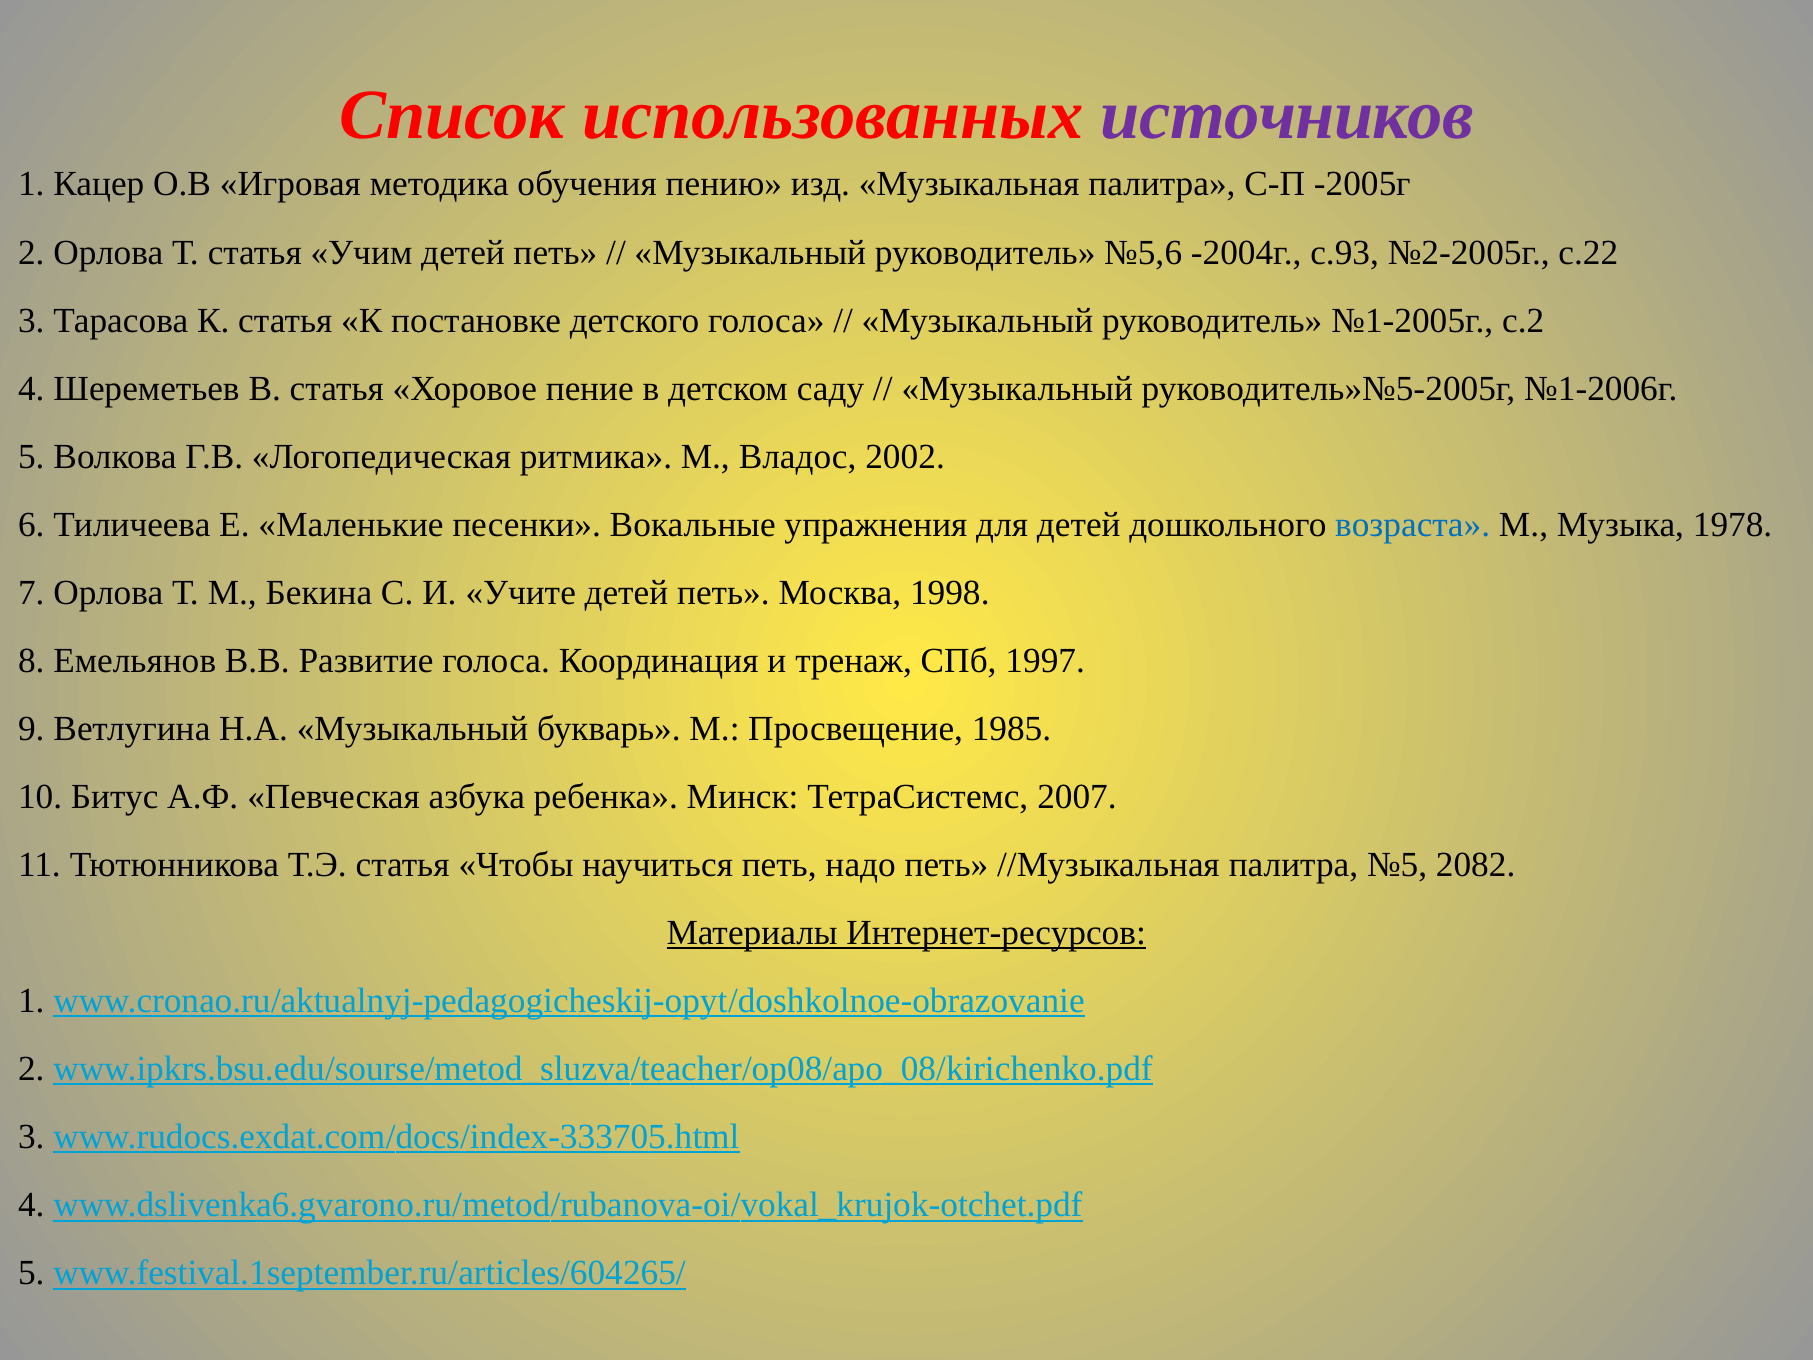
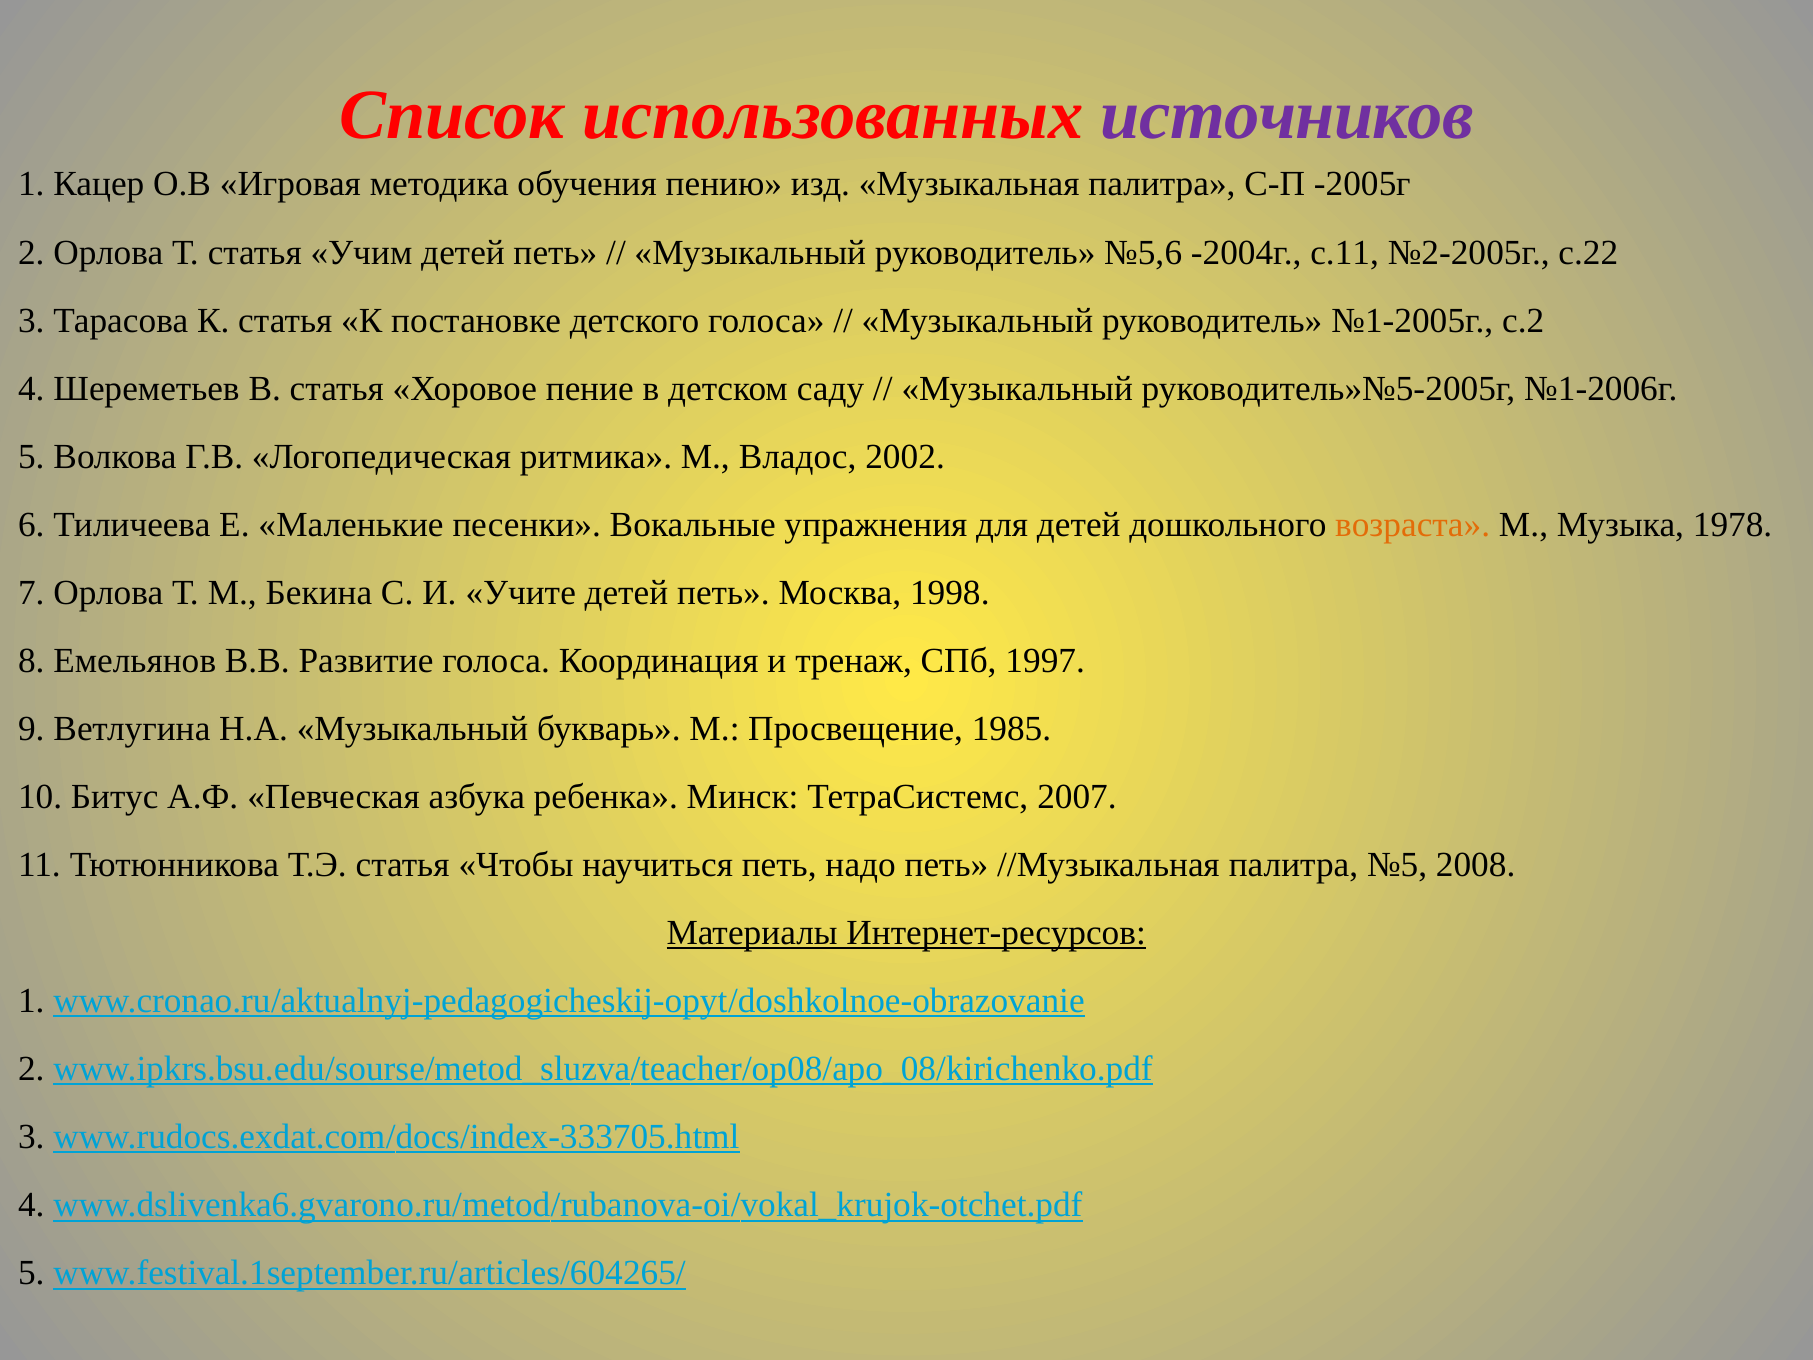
с.93: с.93 -> с.11
возраста colour: blue -> orange
2082: 2082 -> 2008
